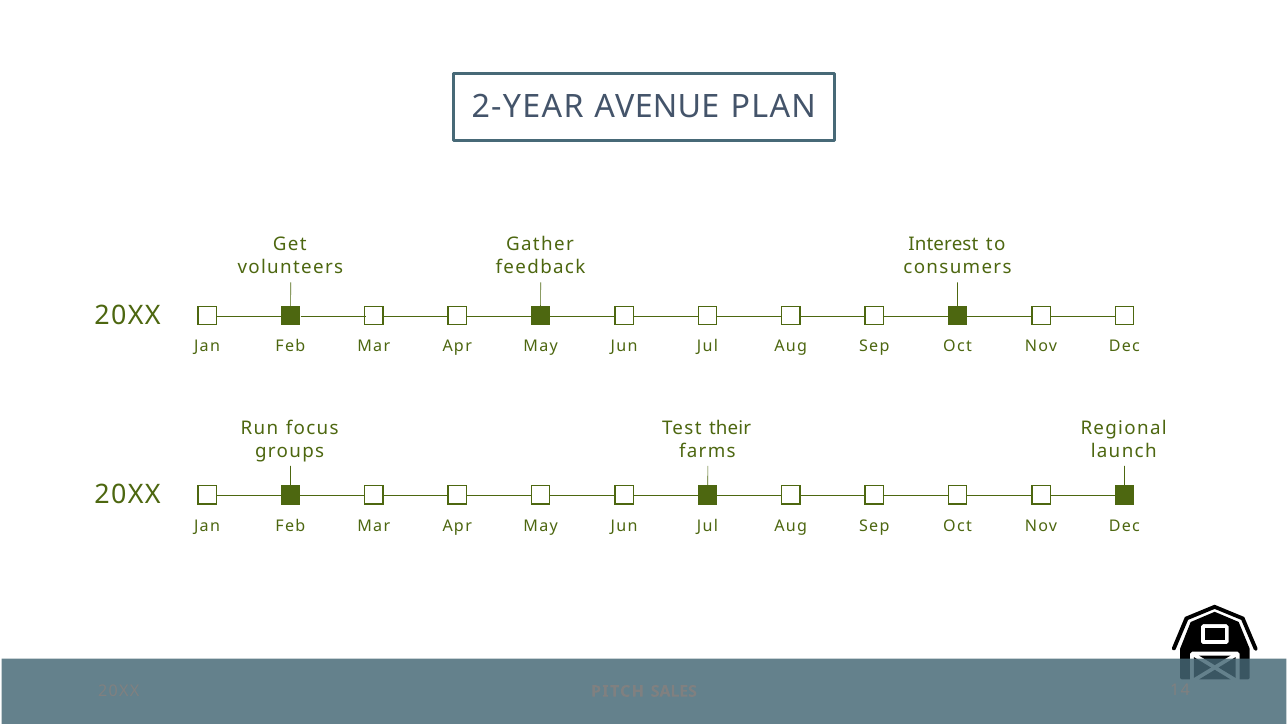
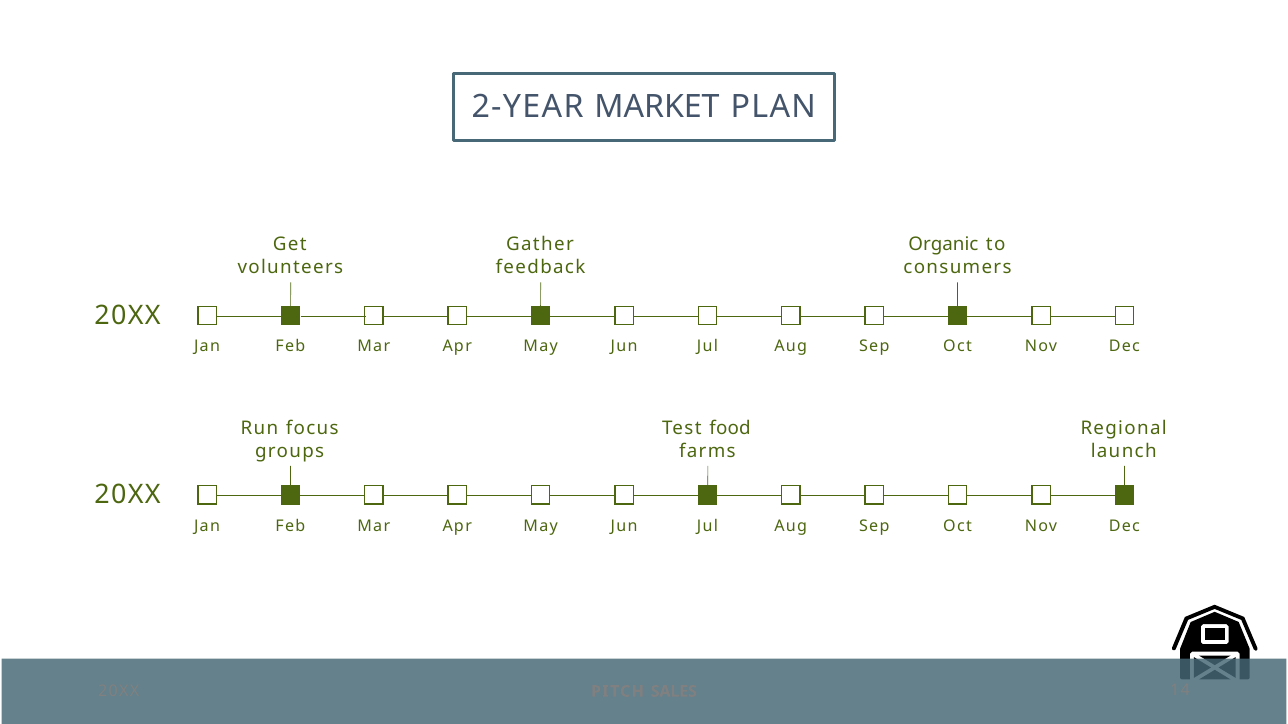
AVENUE: AVENUE -> MARKET
Interest: Interest -> Organic
their: their -> food
